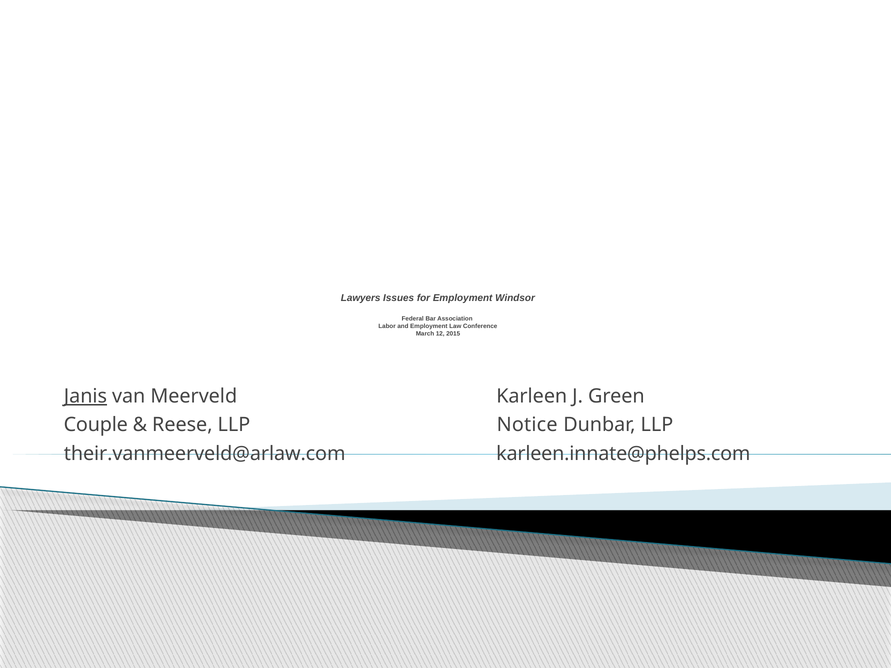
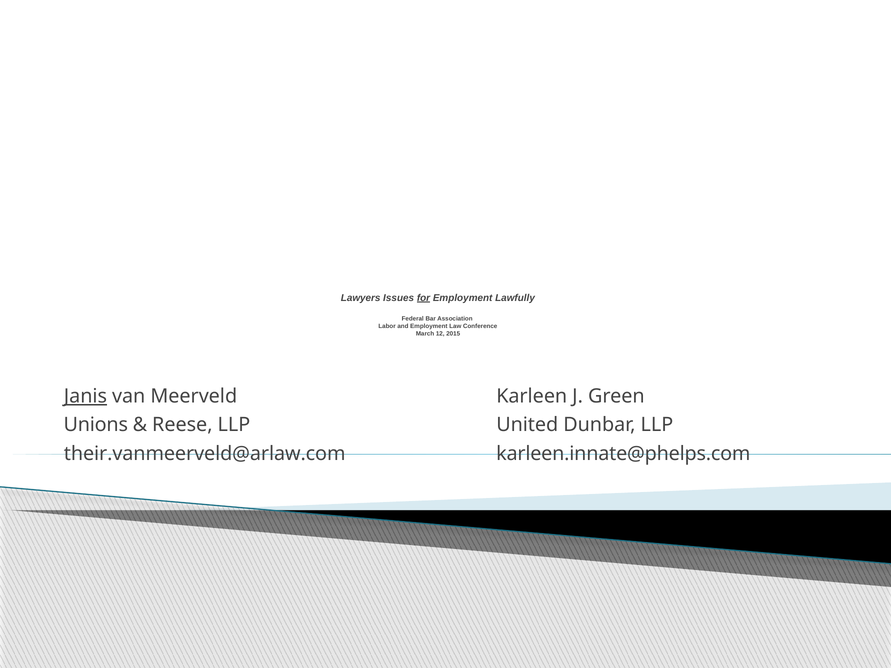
for underline: none -> present
Windsor: Windsor -> Lawfully
Couple: Couple -> Unions
Notice: Notice -> United
